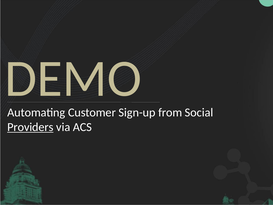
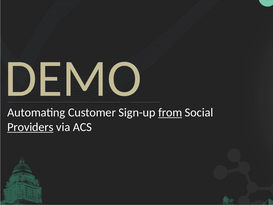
from underline: none -> present
